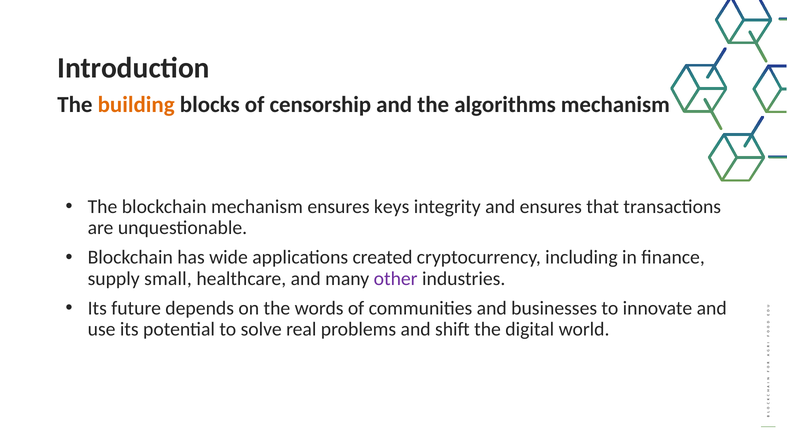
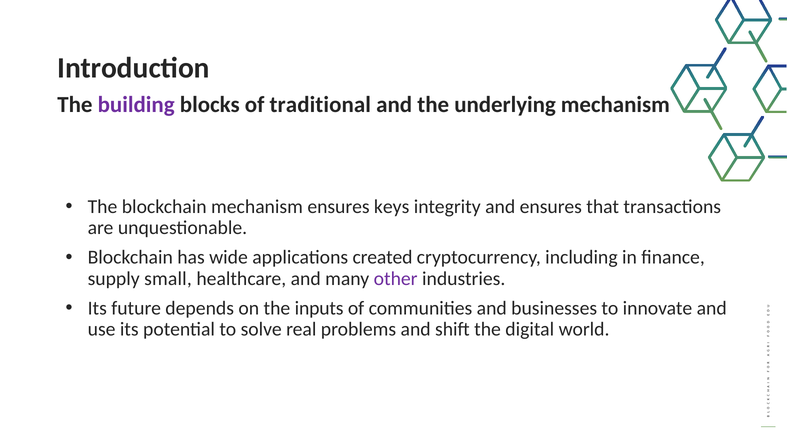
building colour: orange -> purple
censorship: censorship -> traditional
algorithms: algorithms -> underlying
words: words -> inputs
